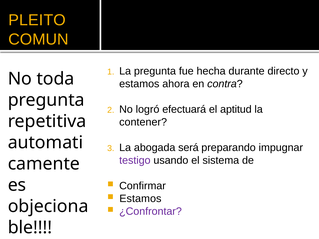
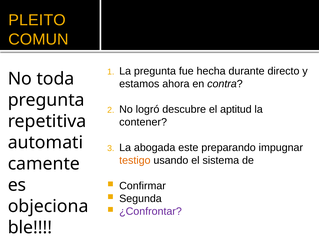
efectuará: efectuará -> descubre
será: será -> este
testigo colour: purple -> orange
Estamos at (140, 199): Estamos -> Segunda
